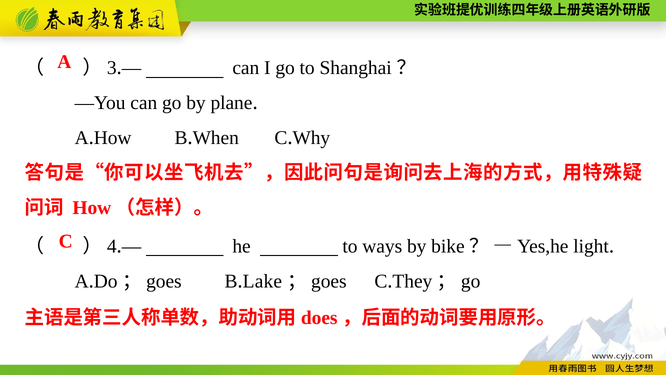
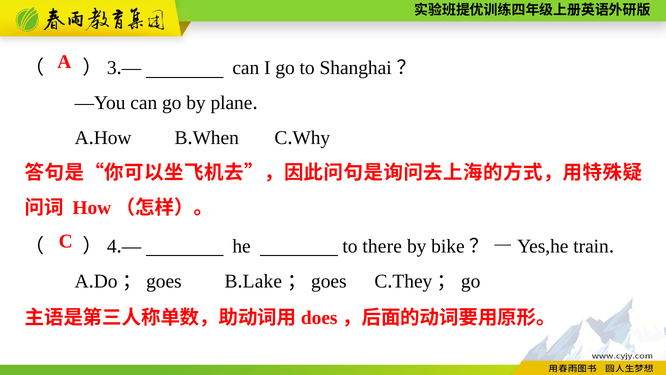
ways: ways -> there
light: light -> train
